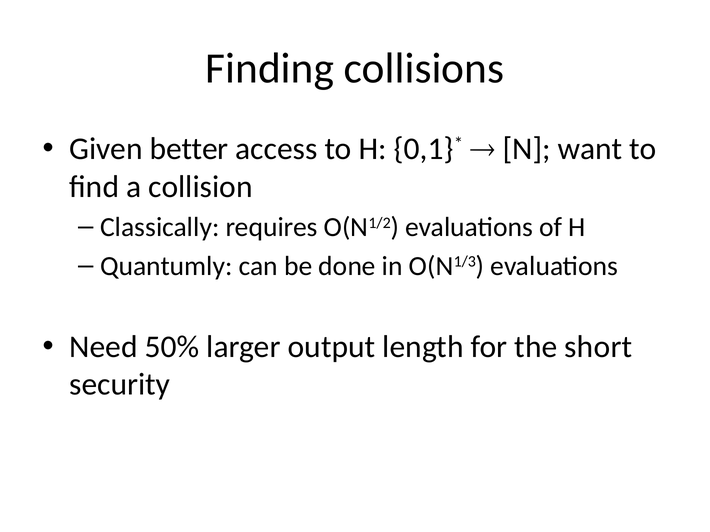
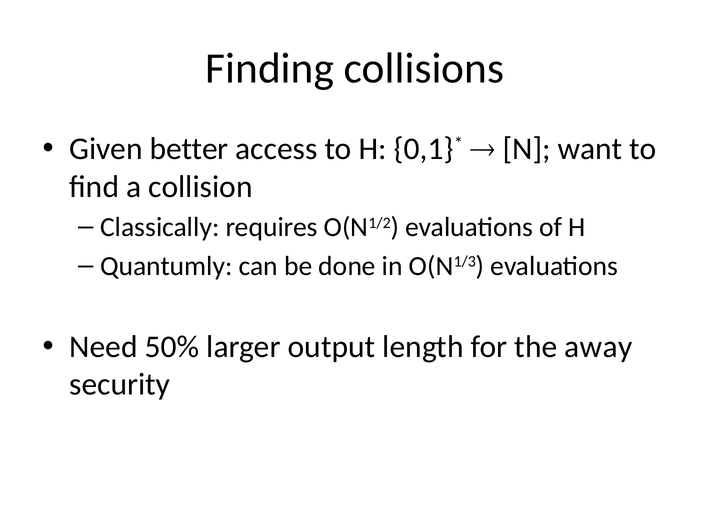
short: short -> away
